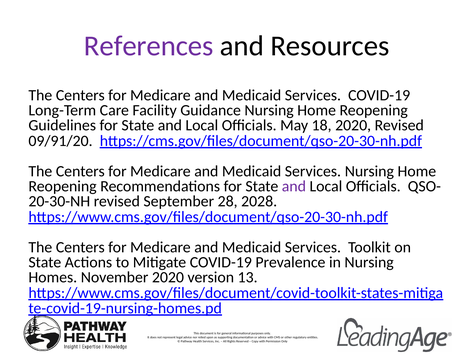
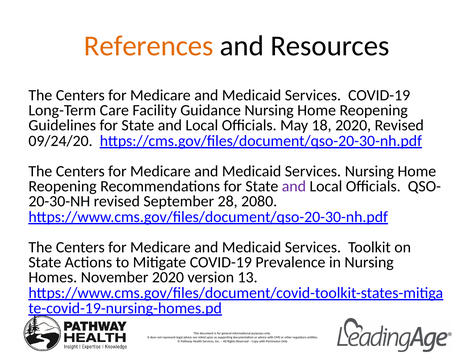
References colour: purple -> orange
09/91/20: 09/91/20 -> 09/24/20
2028: 2028 -> 2080
